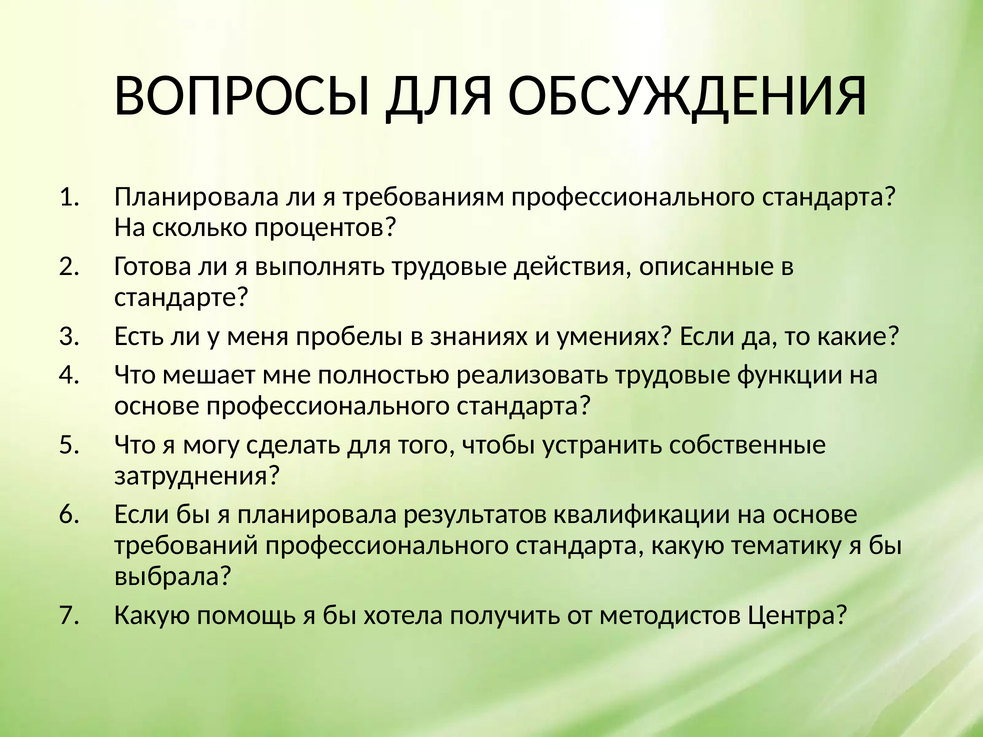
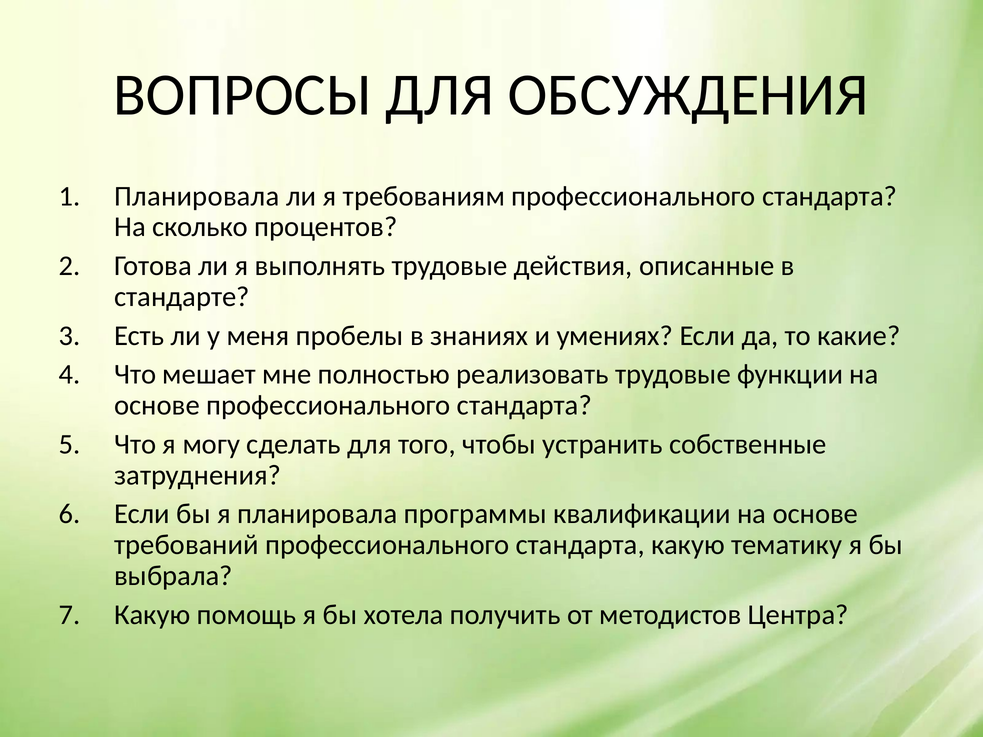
результатов: результатов -> программы
